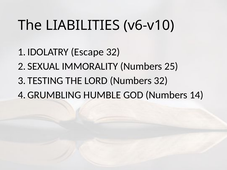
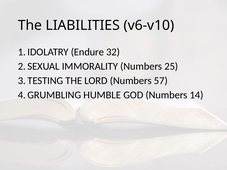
Escape: Escape -> Endure
Numbers 32: 32 -> 57
